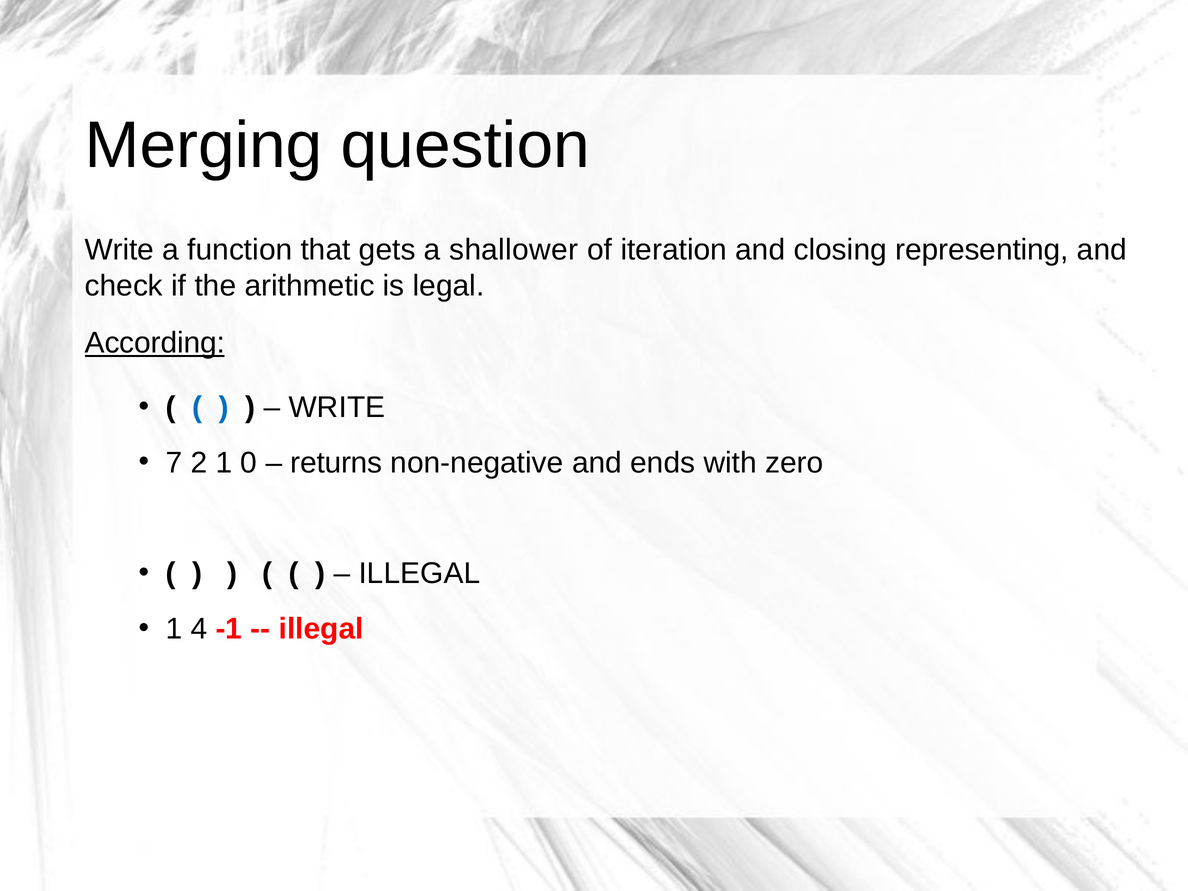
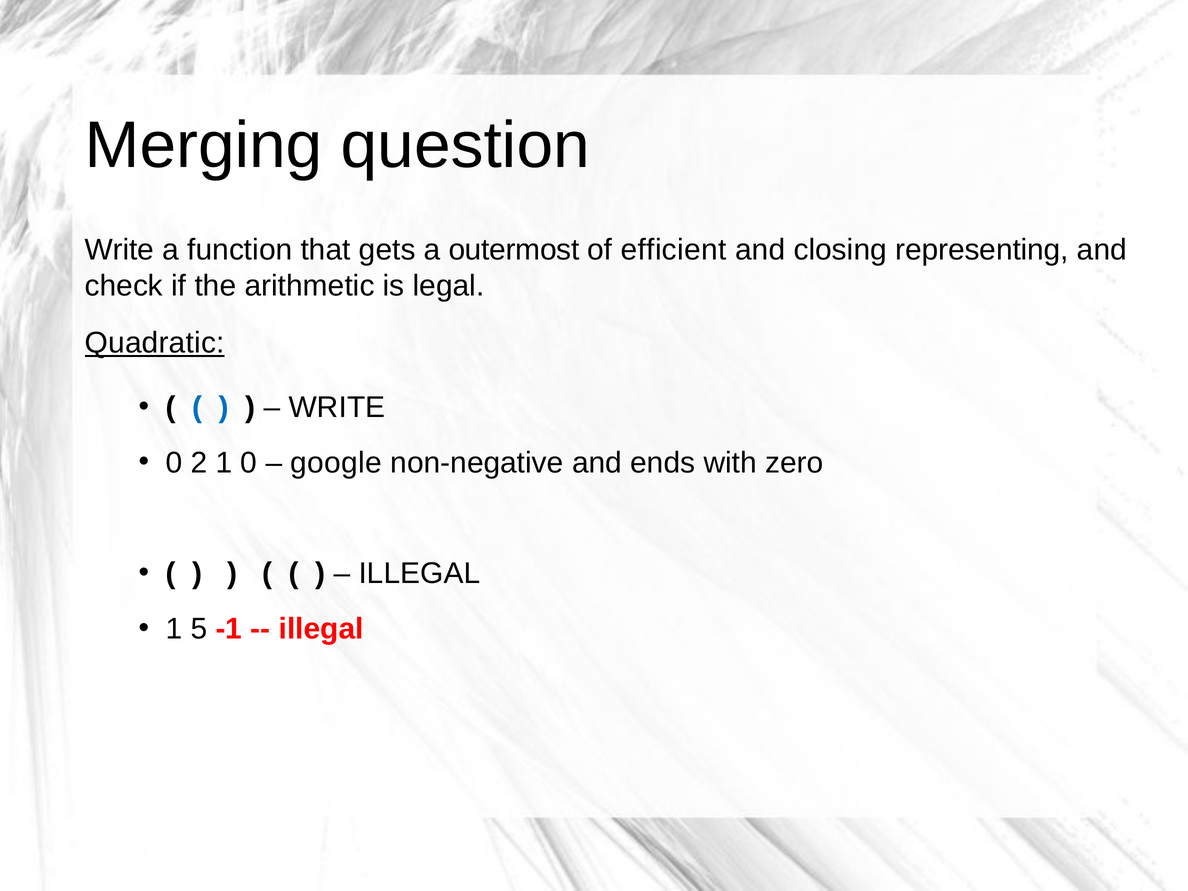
shallower: shallower -> outermost
iteration: iteration -> efficient
According: According -> Quadratic
7 at (174, 463): 7 -> 0
returns: returns -> google
4: 4 -> 5
